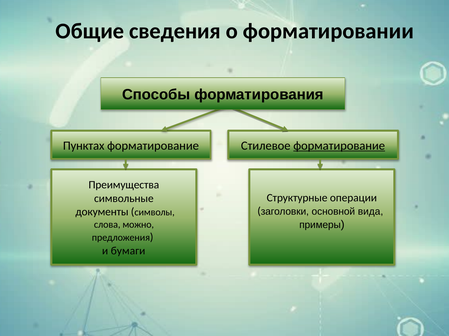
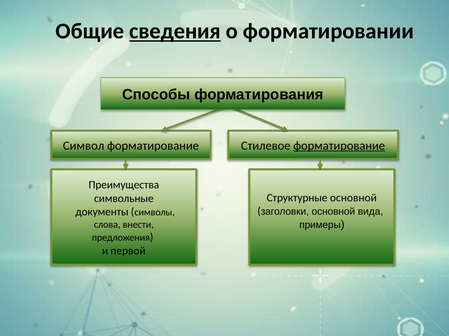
сведения underline: none -> present
Пунктах: Пунктах -> Символ
Структурные операции: операции -> основной
можно: можно -> внести
бумаги: бумаги -> первой
